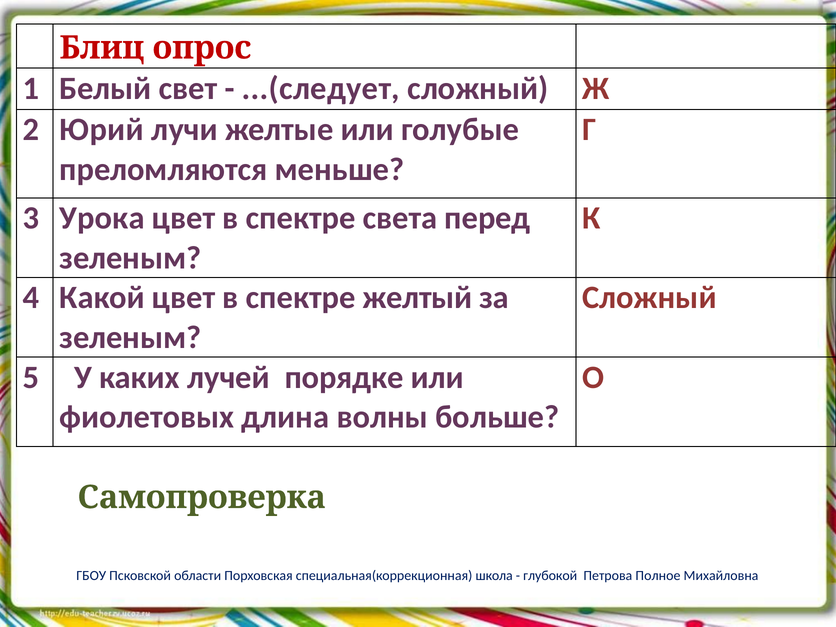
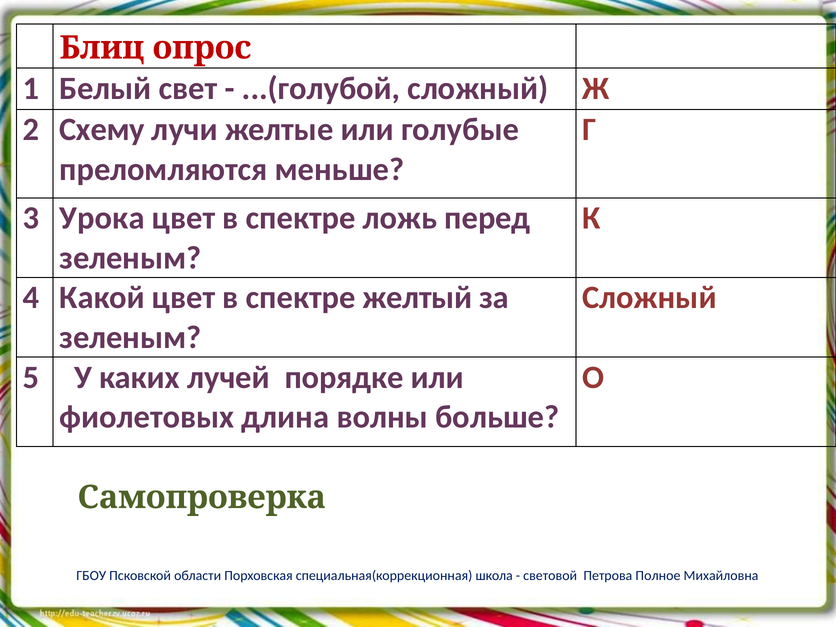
...(следует: ...(следует -> ...(голубой
Юрий: Юрий -> Схему
света: света -> ложь
глубокой: глубокой -> световой
